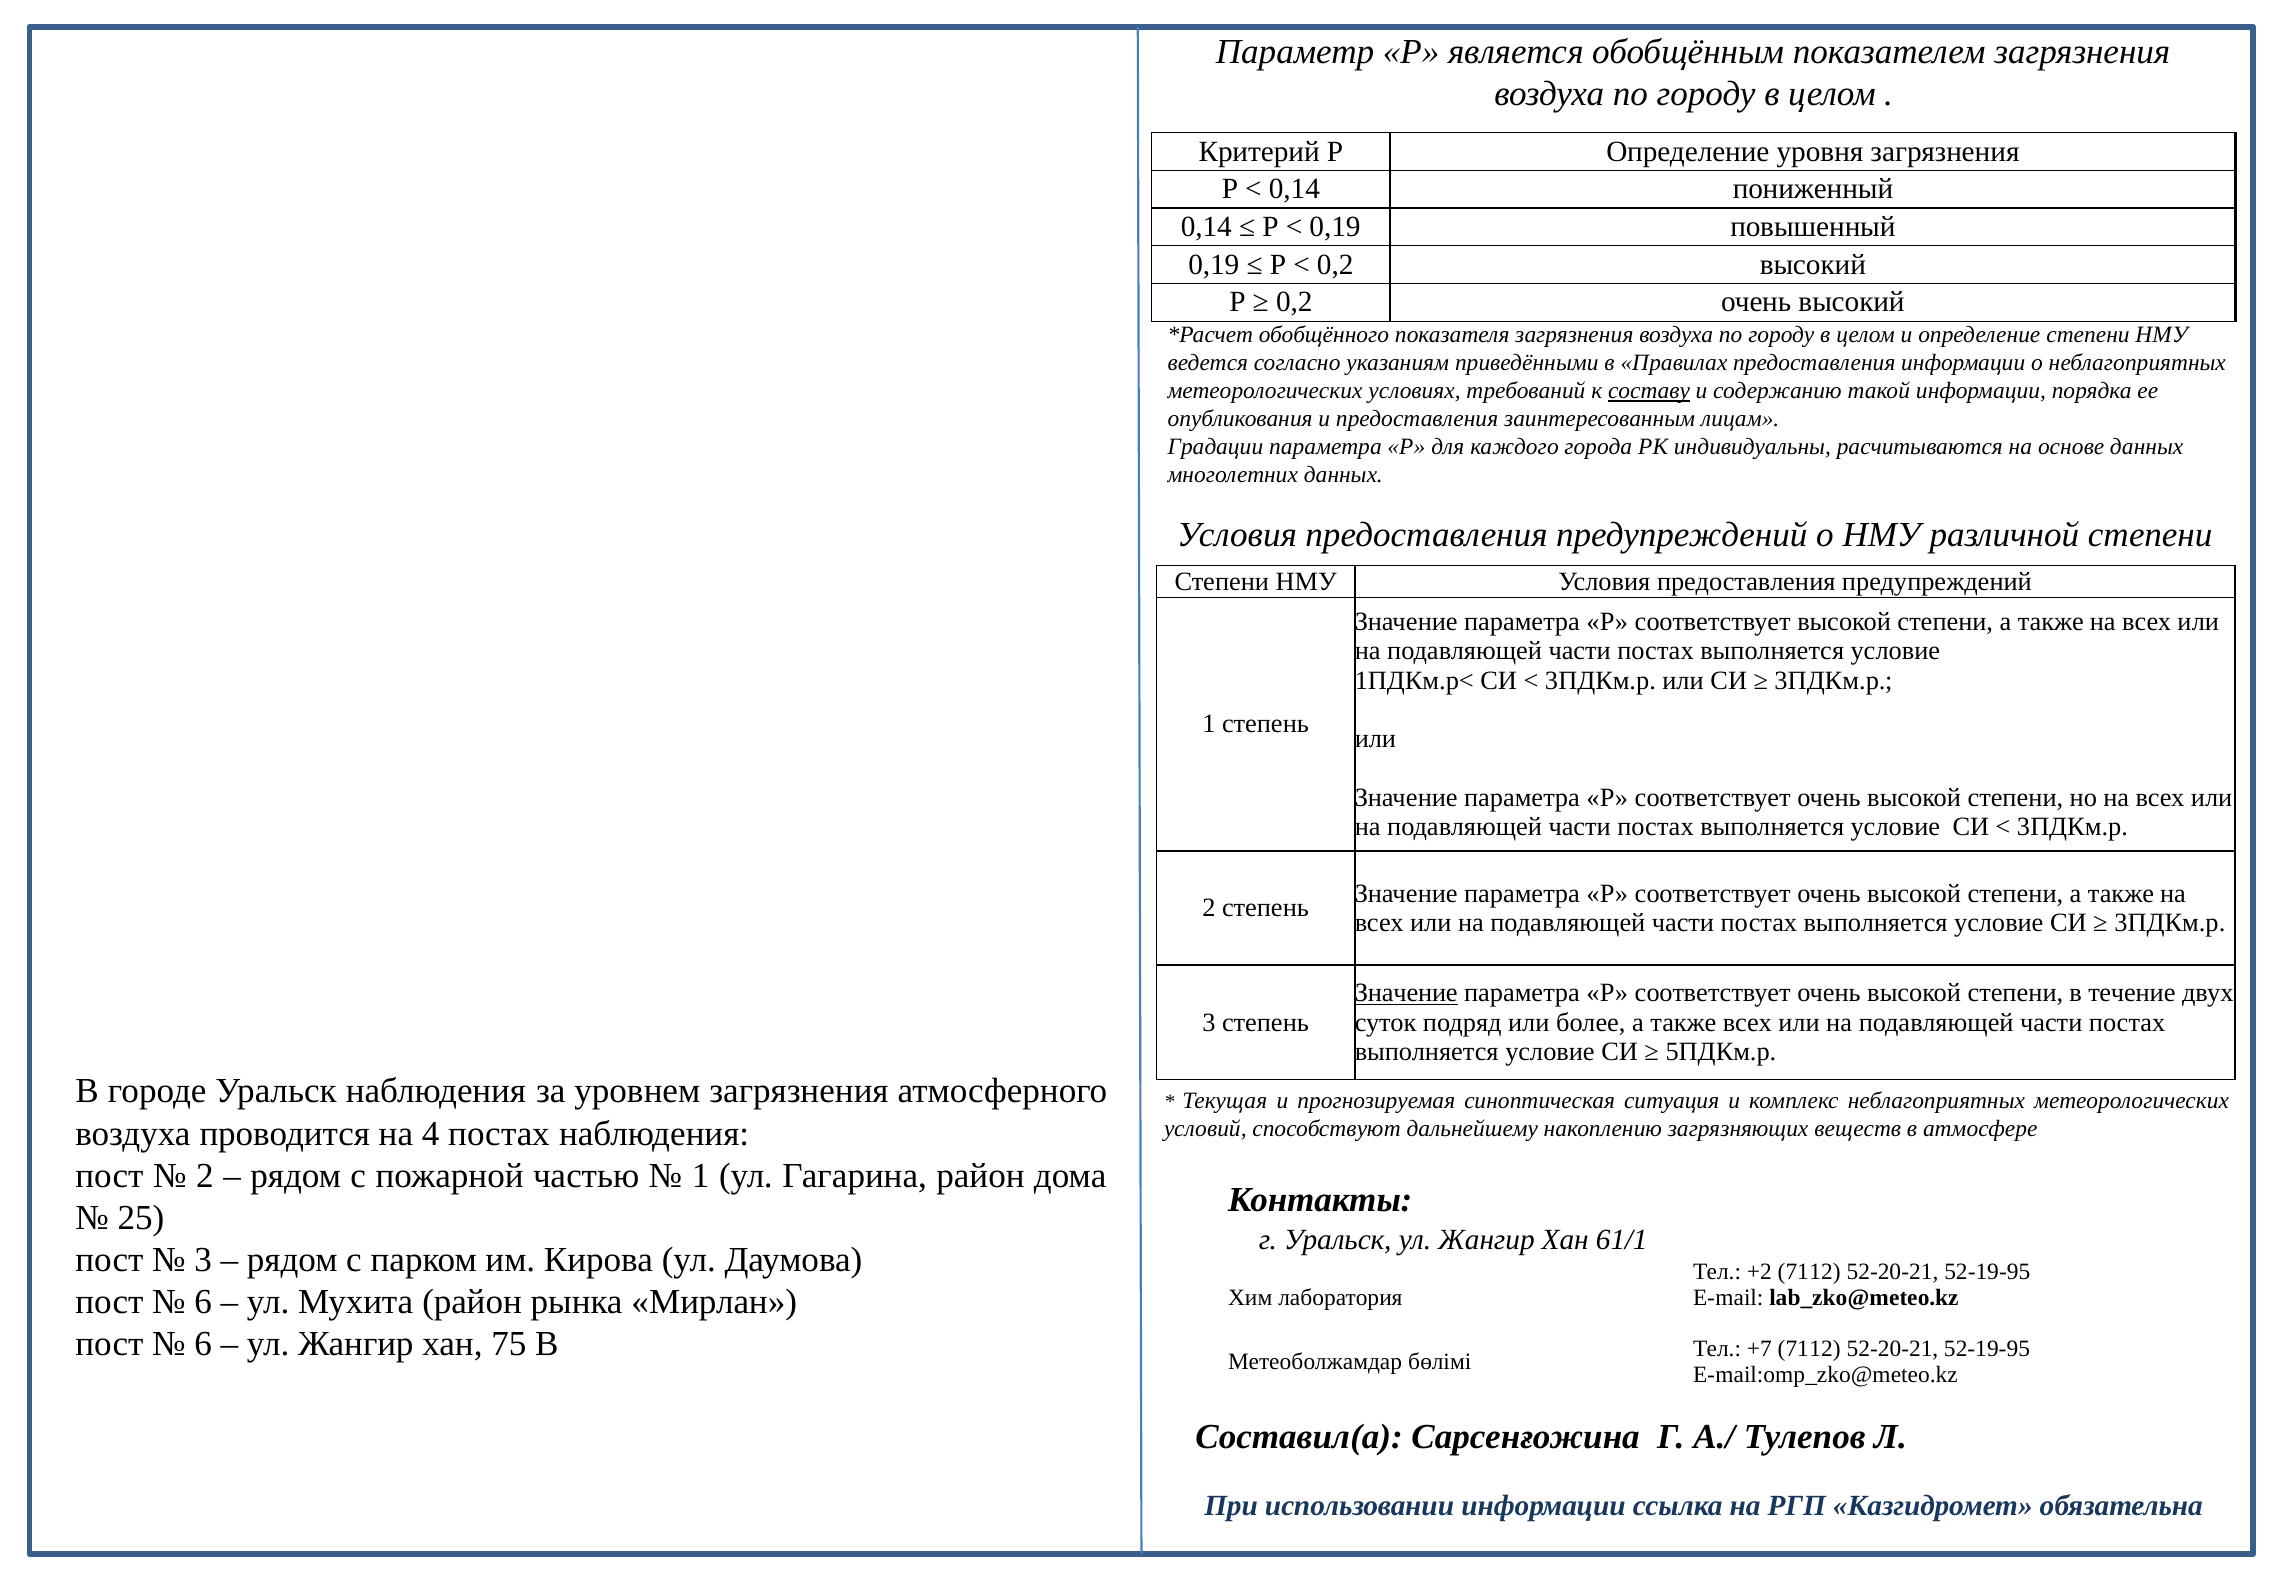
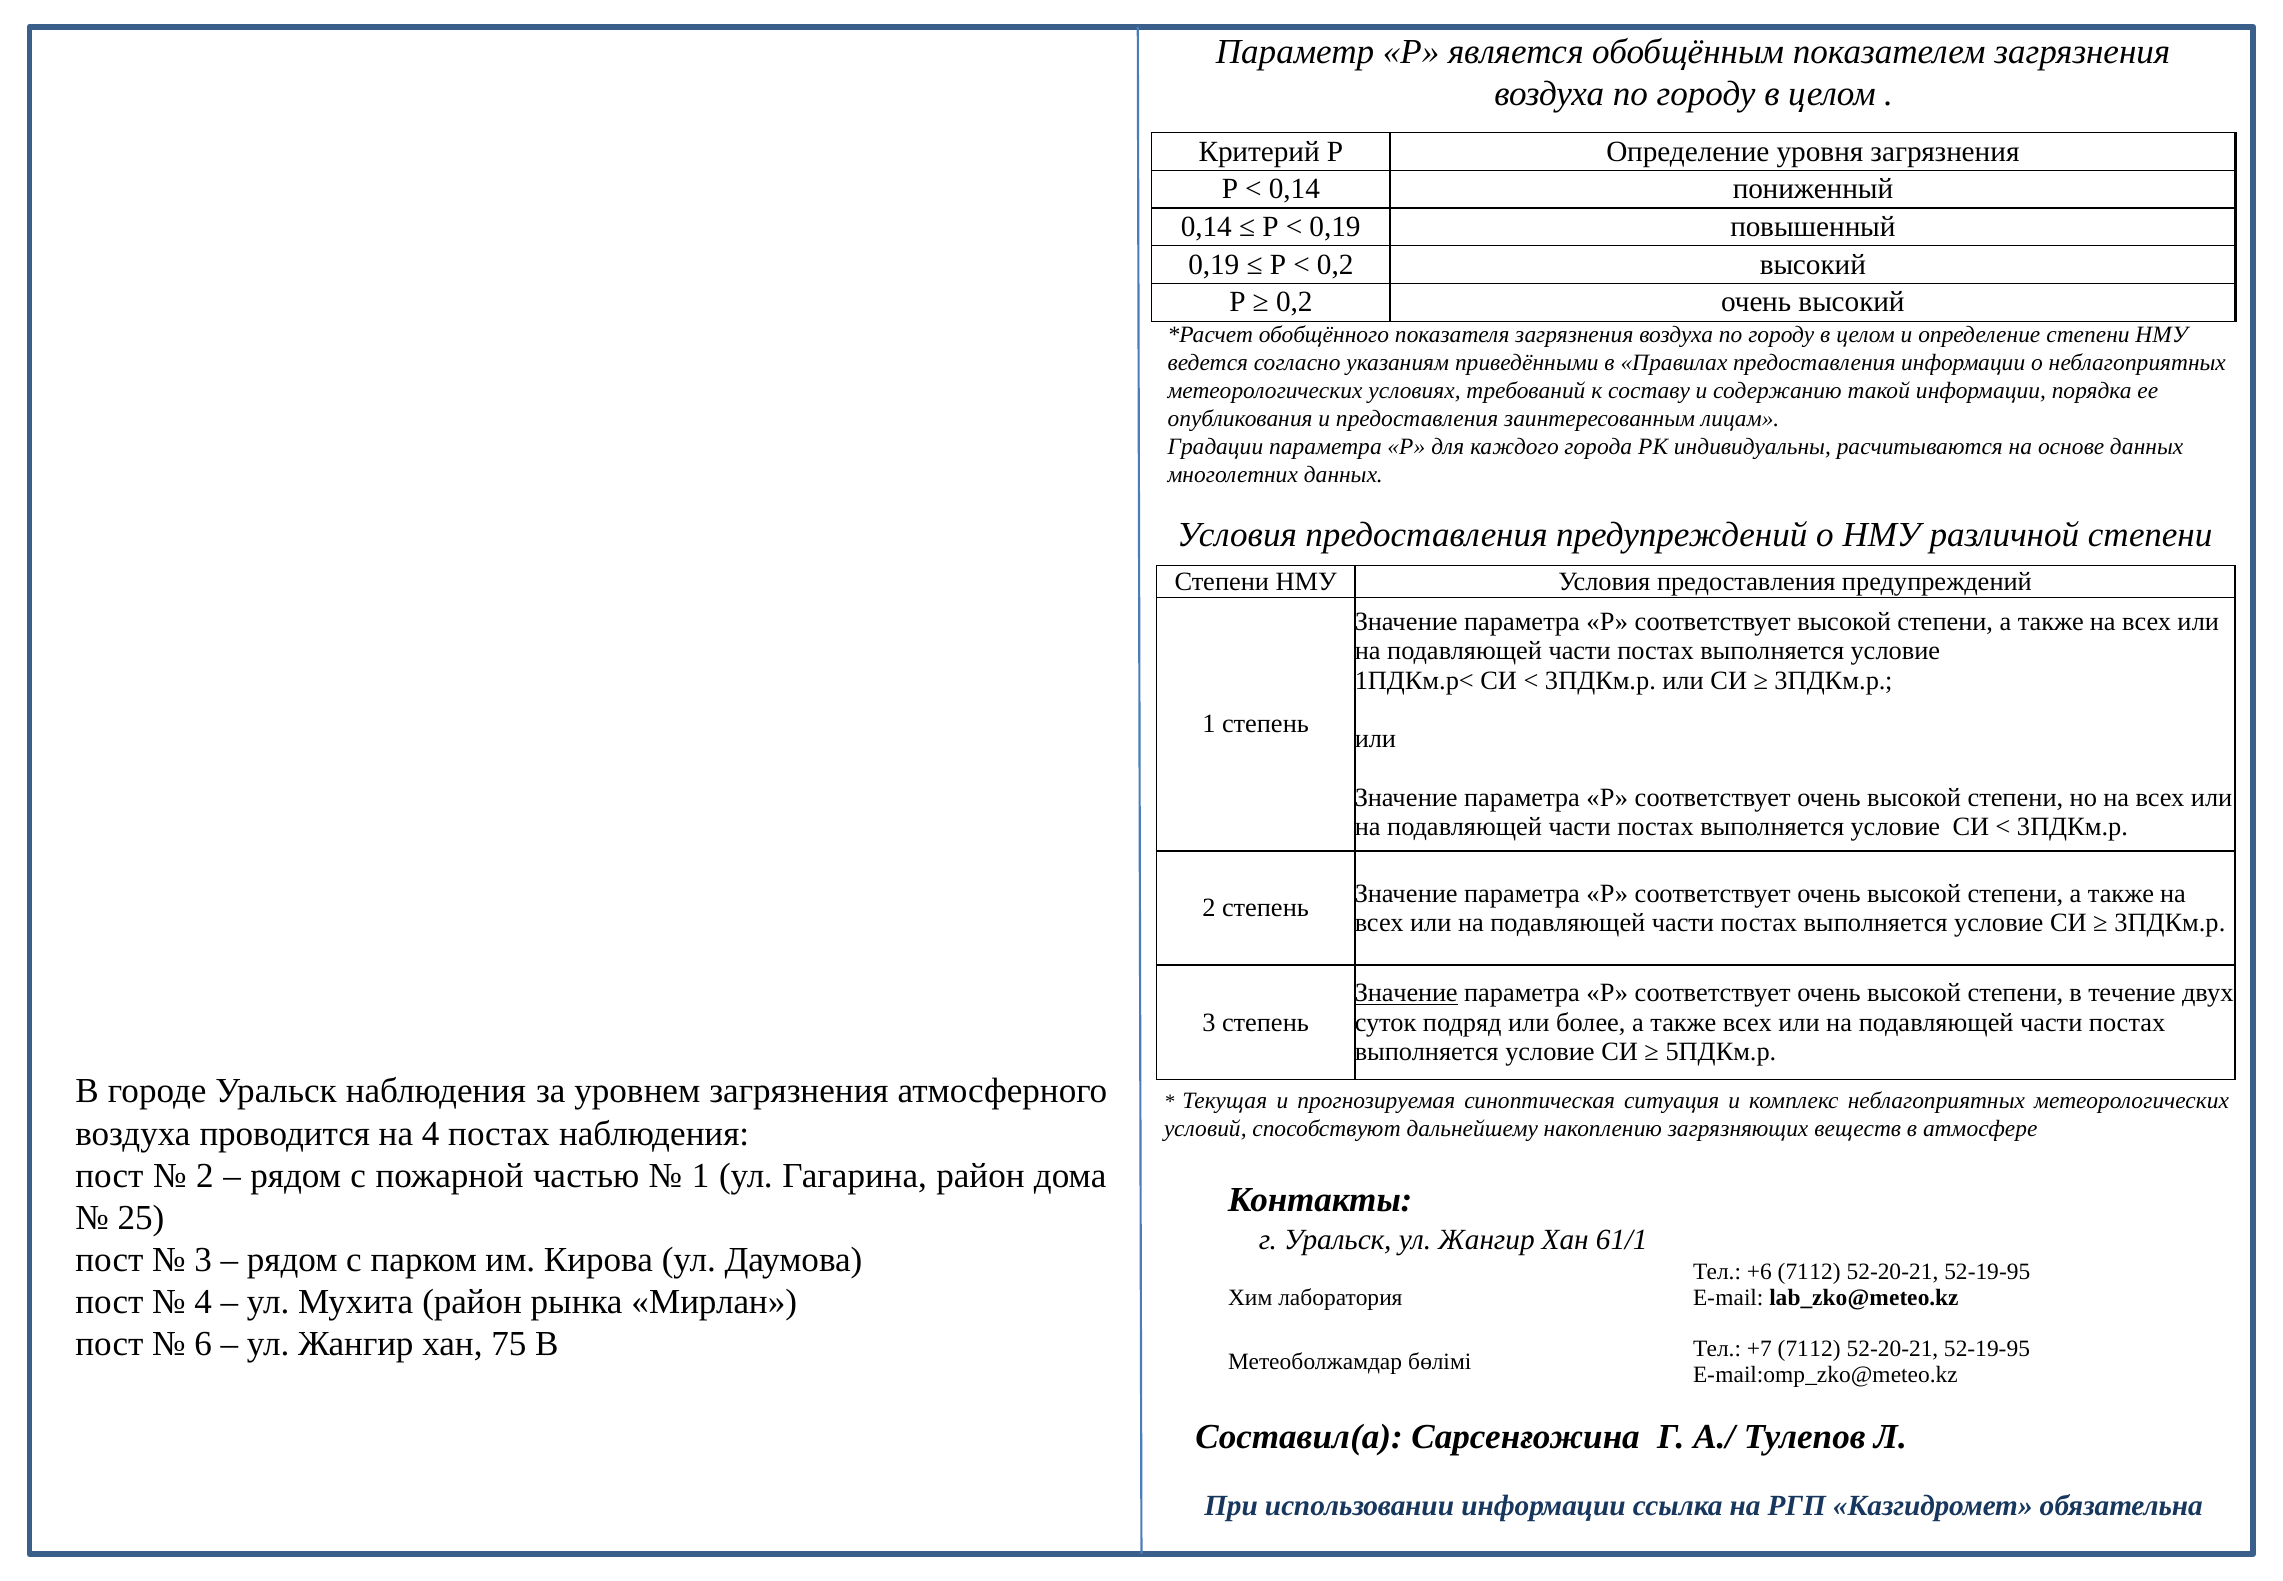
составу underline: present -> none
+2: +2 -> +6
6 at (203, 1302): 6 -> 4
